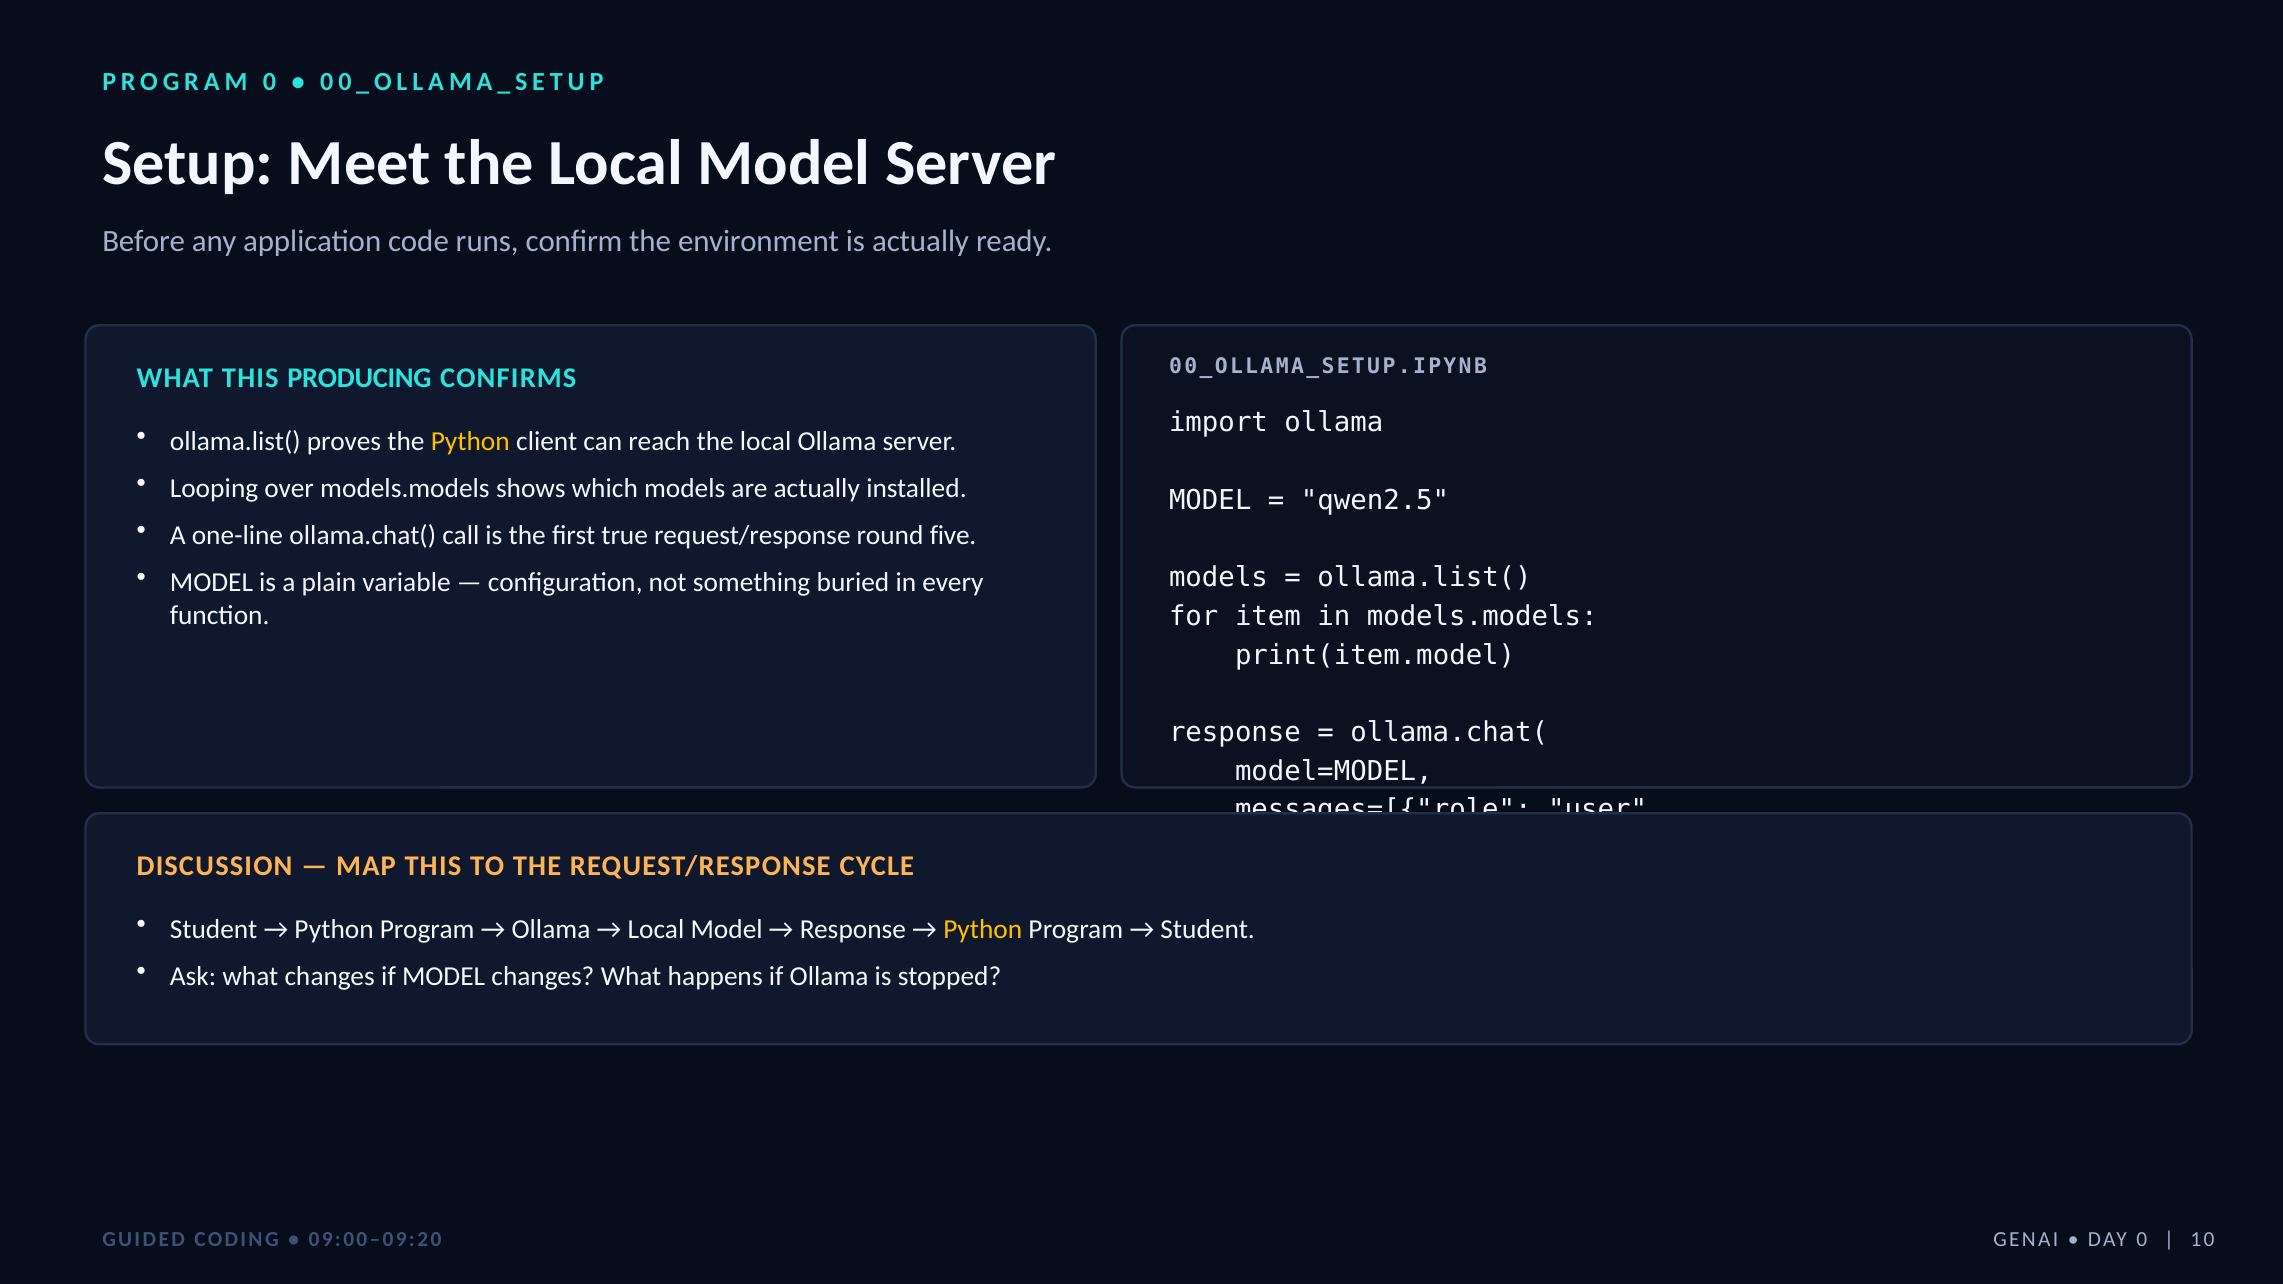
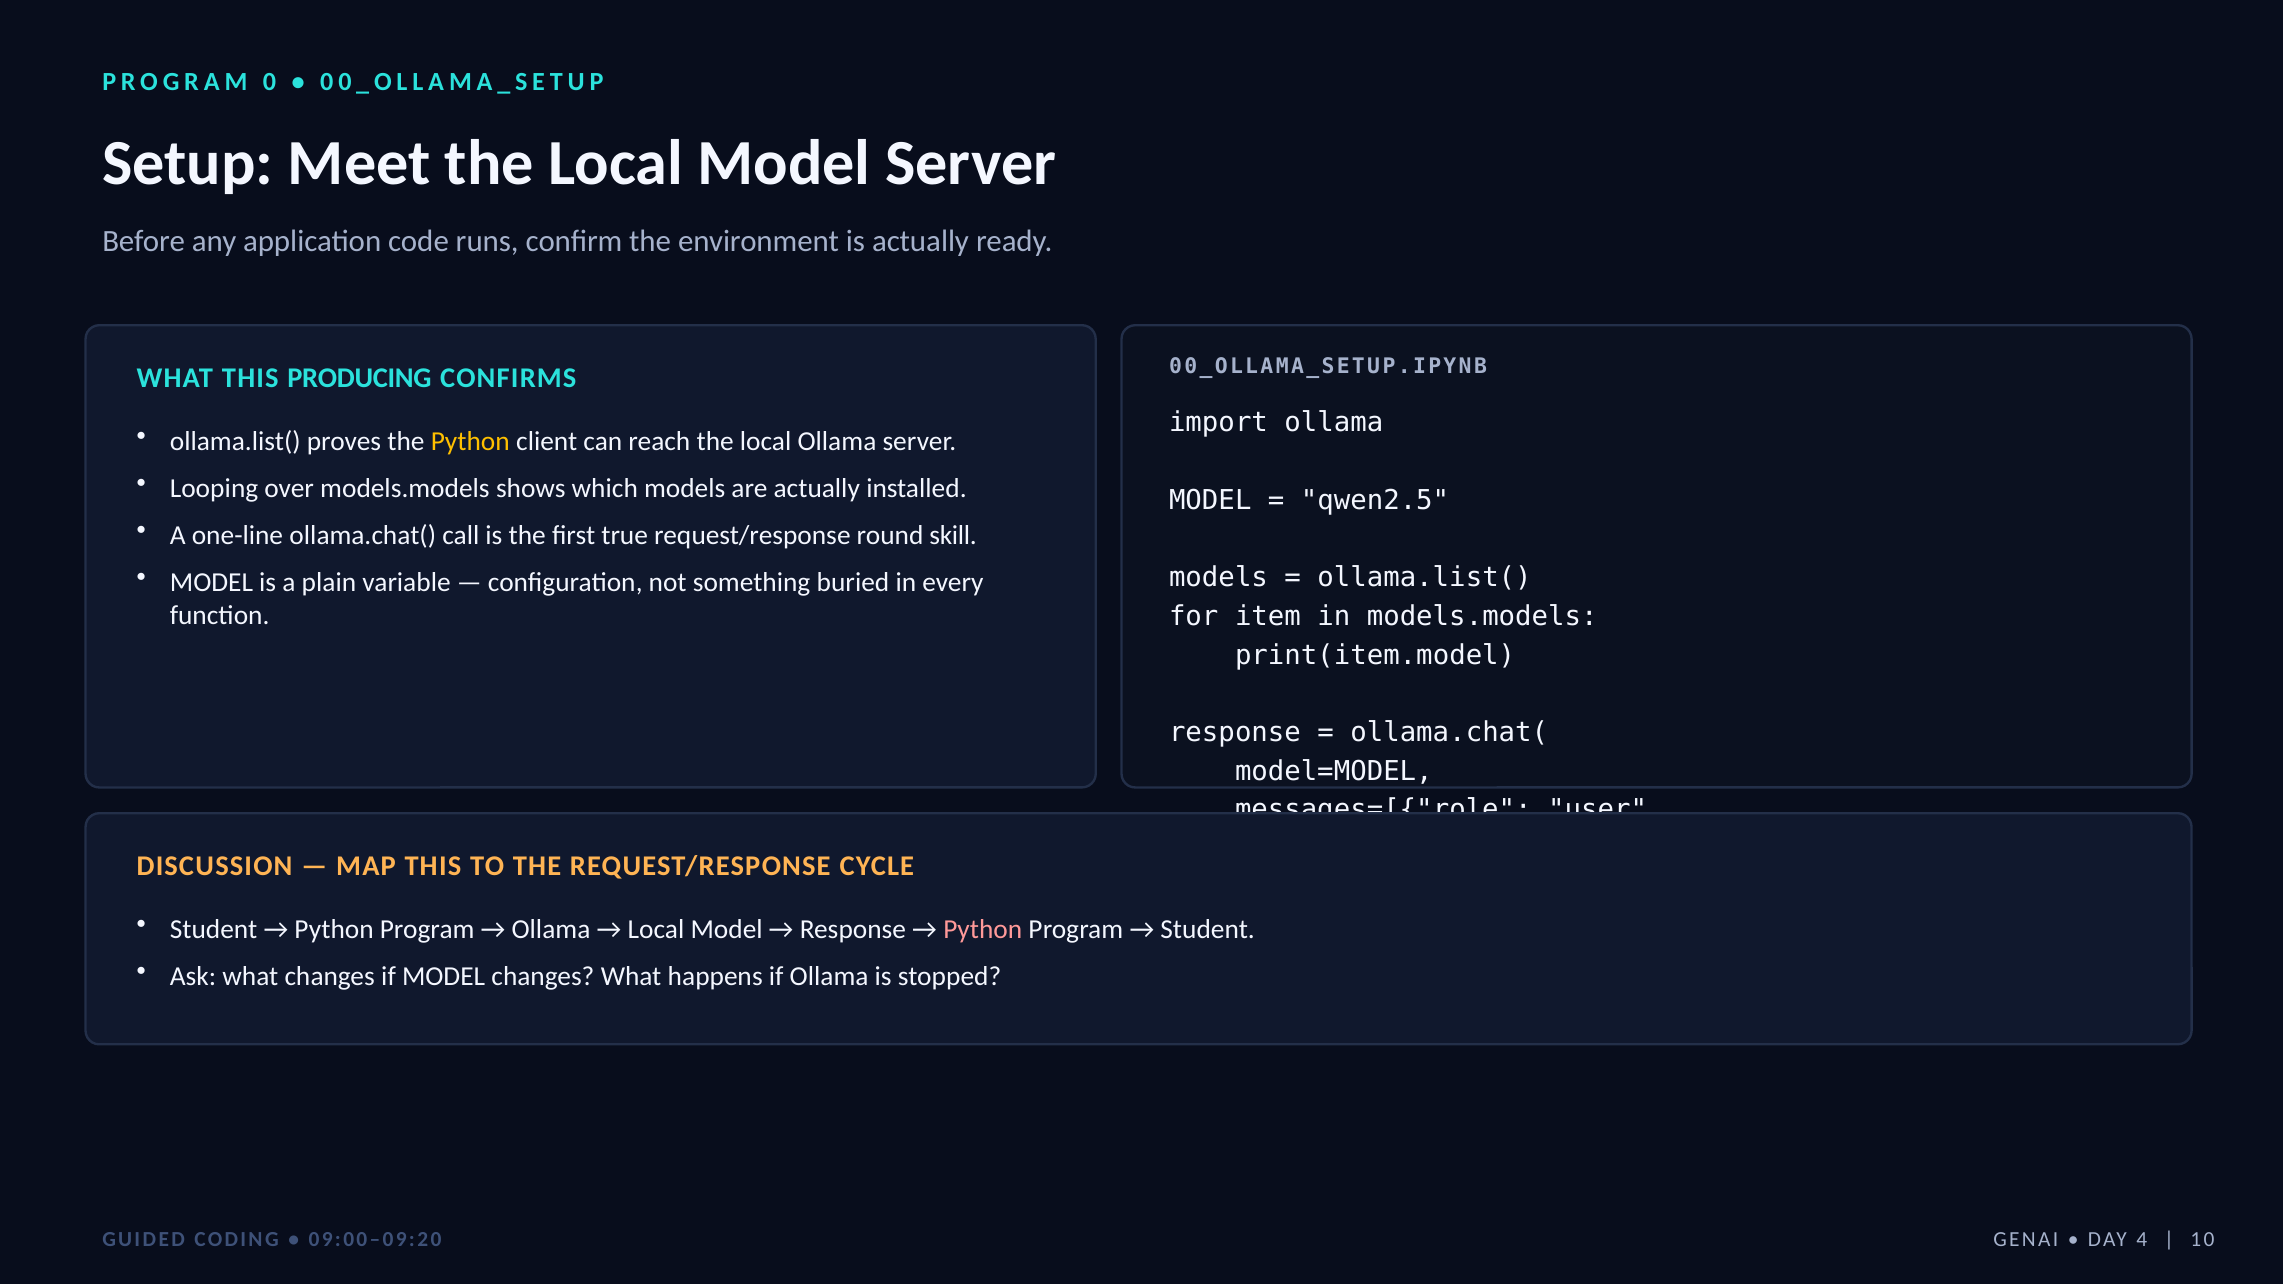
five: five -> skill
Python at (983, 929) colour: yellow -> pink
DAY 0: 0 -> 4
